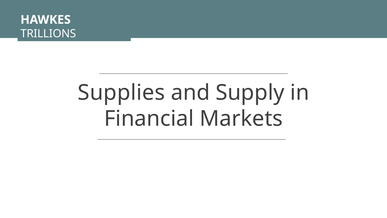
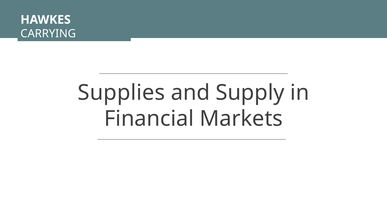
TRILLIONS: TRILLIONS -> CARRYING
